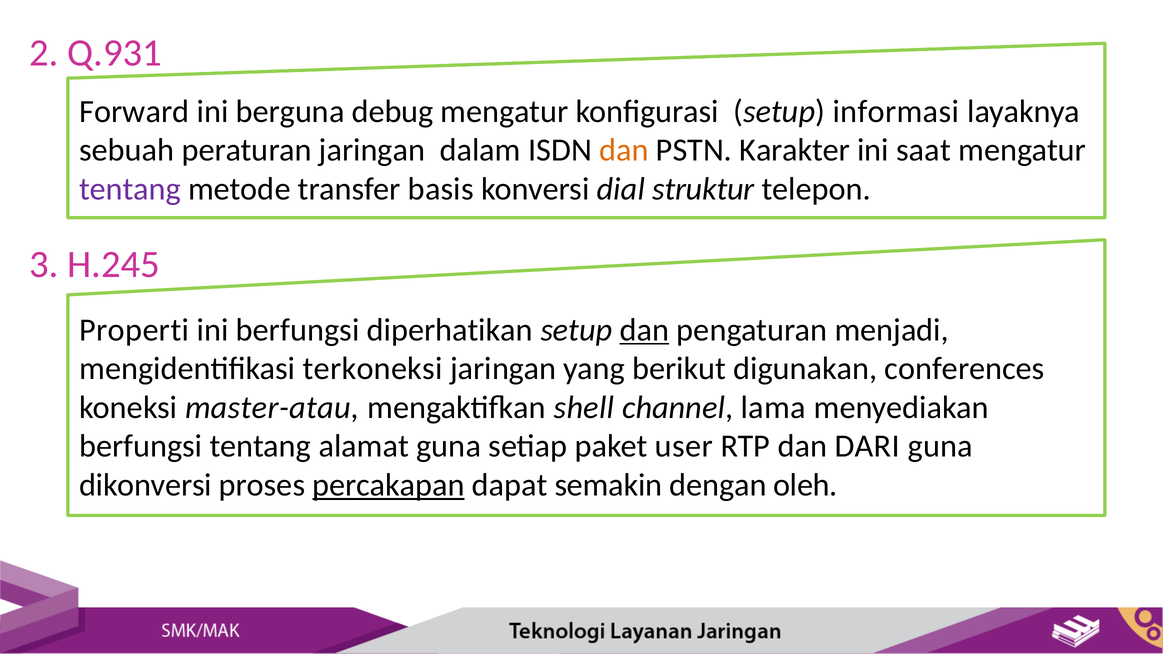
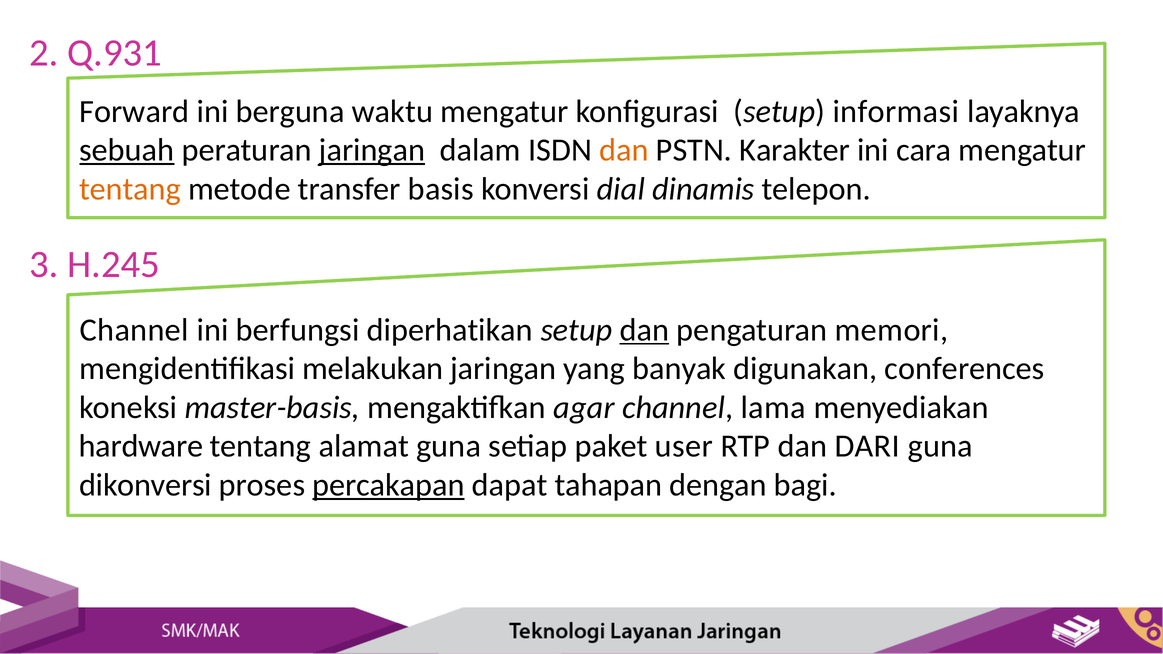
debug: debug -> waktu
sebuah underline: none -> present
jaringan at (372, 150) underline: none -> present
saat: saat -> cara
tentang at (130, 189) colour: purple -> orange
struktur: struktur -> dinamis
Properti at (134, 330): Properti -> Channel
menjadi: menjadi -> memori
terkoneksi: terkoneksi -> melakukan
berikut: berikut -> banyak
master-atau: master-atau -> master-basis
shell: shell -> agar
berfungsi at (141, 446): berfungsi -> hardware
semakin: semakin -> tahapan
oleh: oleh -> bagi
